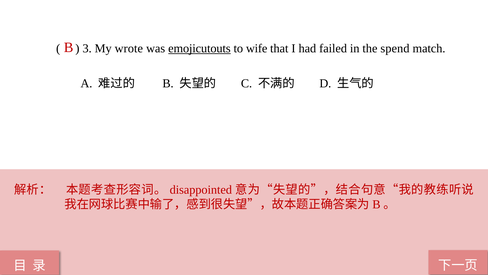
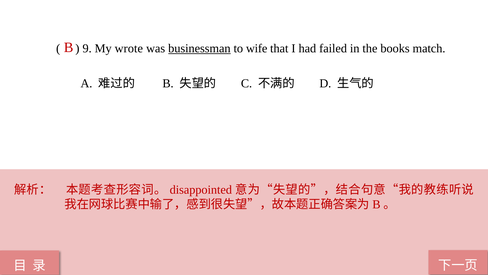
3: 3 -> 9
emojicutouts: emojicutouts -> businessman
spend: spend -> books
